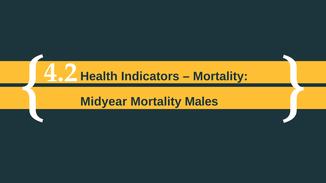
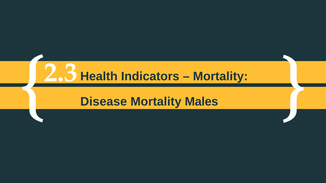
4.2: 4.2 -> 2.3
Midyear: Midyear -> Disease
